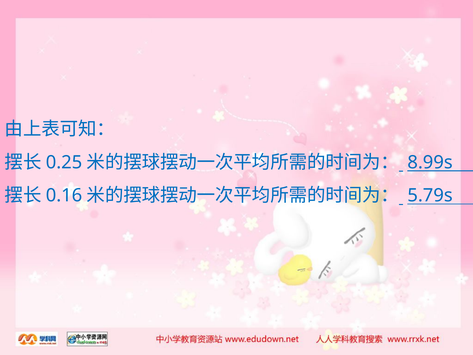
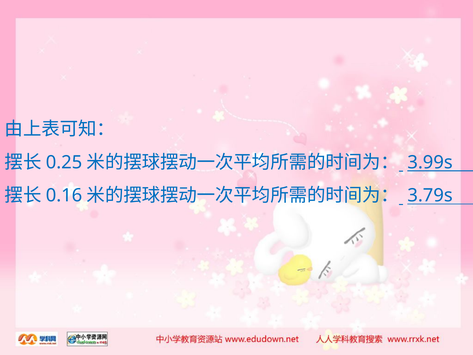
8.99s: 8.99s -> 3.99s
5.79s: 5.79s -> 3.79s
